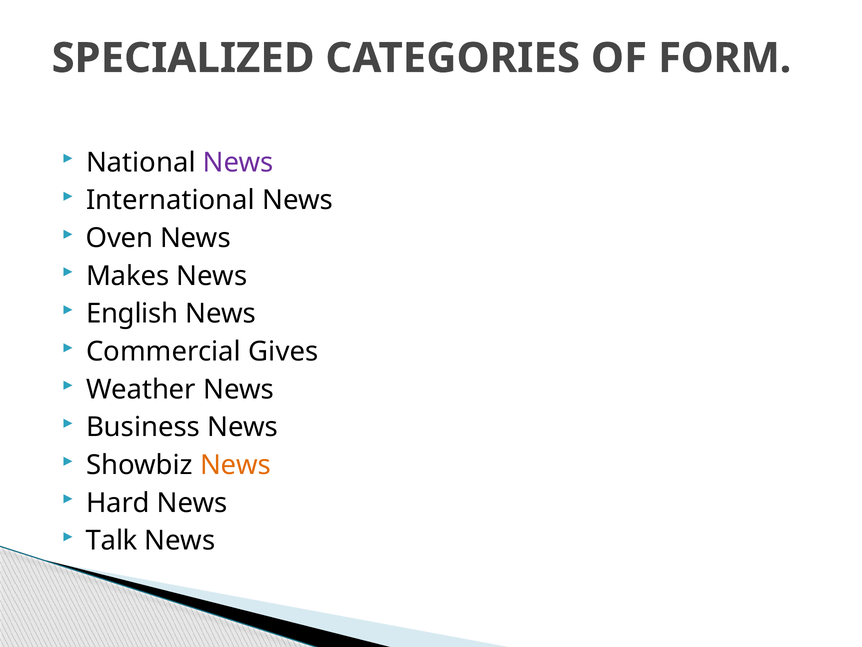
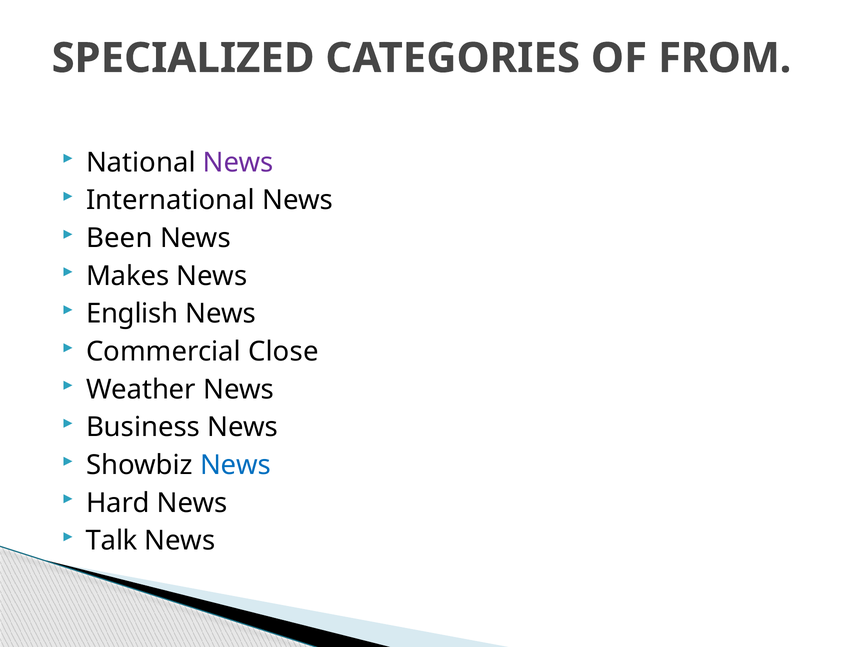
FORM: FORM -> FROM
Oven: Oven -> Been
Gives: Gives -> Close
News at (236, 465) colour: orange -> blue
